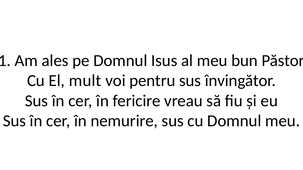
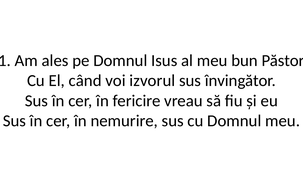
mult: mult -> când
pentru: pentru -> izvorul
